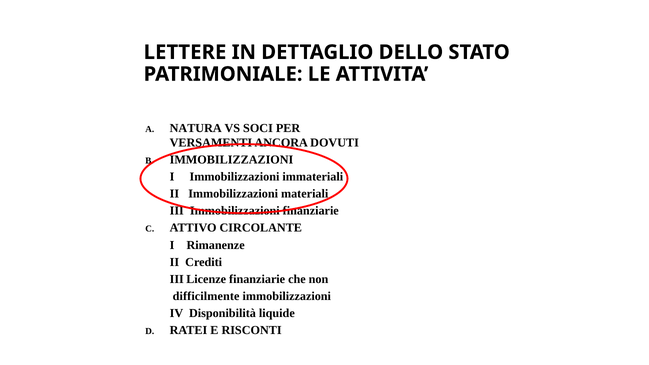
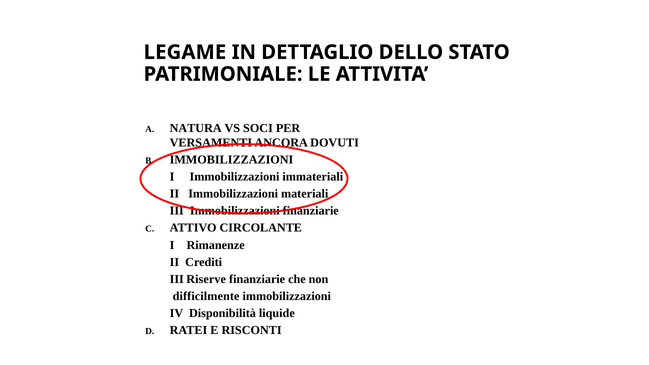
LETTERE: LETTERE -> LEGAME
Licenze: Licenze -> Riserve
